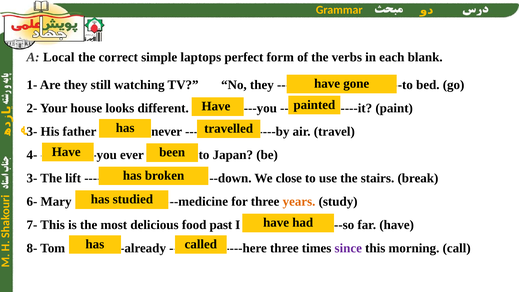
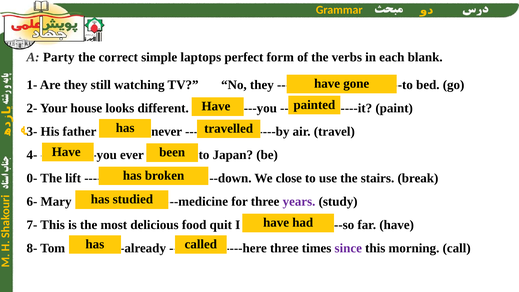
Local: Local -> Party
3- at (32, 178): 3- -> 0-
years colour: orange -> purple
past: past -> quit
